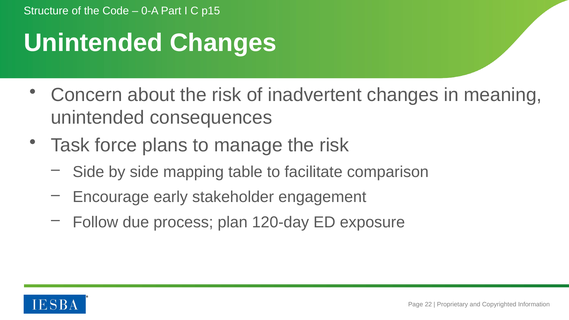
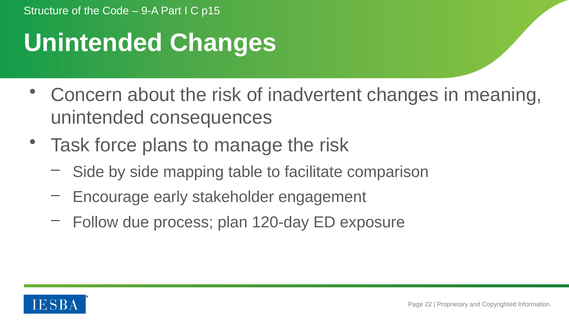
0-A: 0-A -> 9-A
